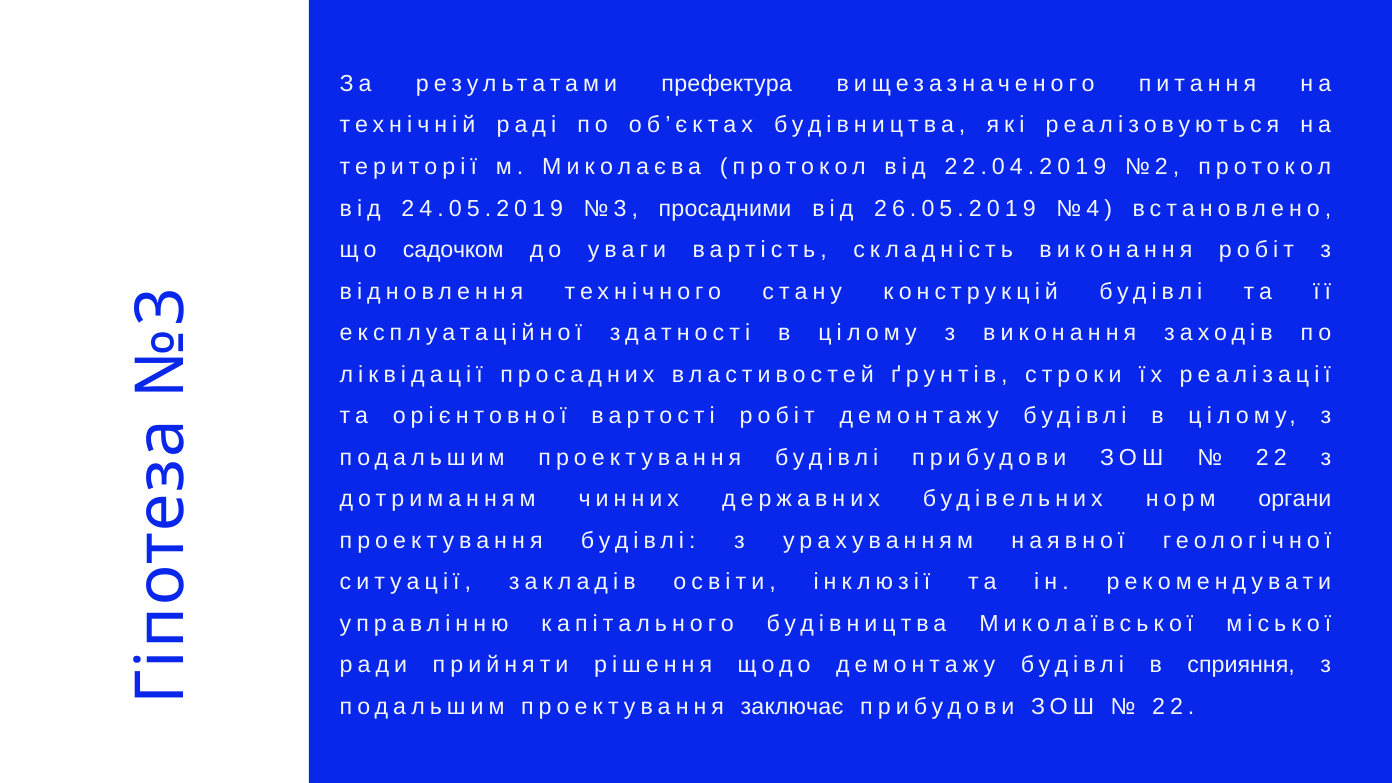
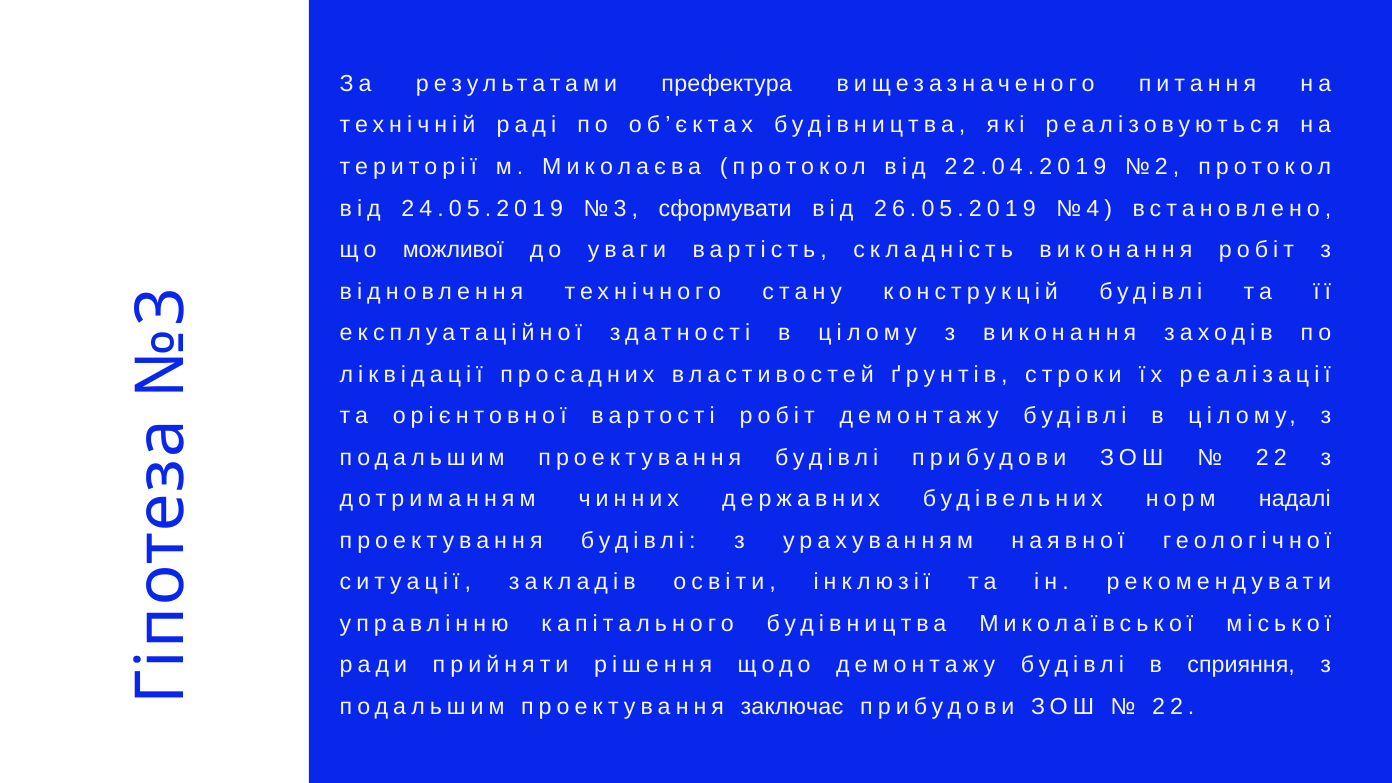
просадними: просадними -> сформувати
садочком: садочком -> можливої
органи: органи -> надалі
